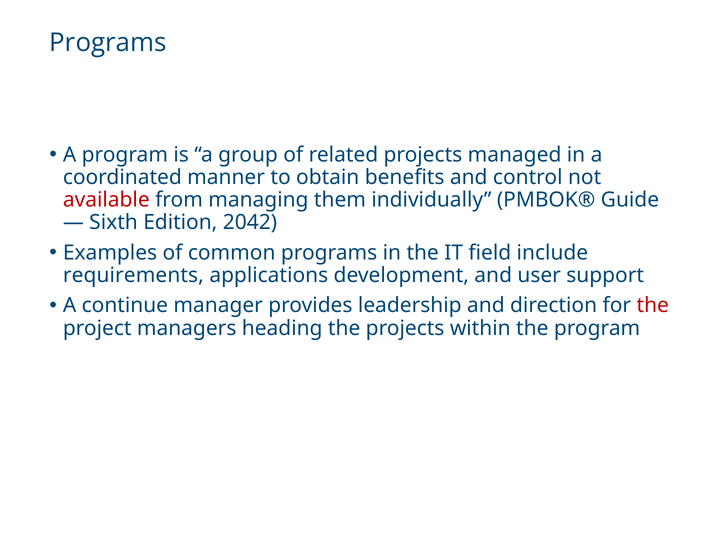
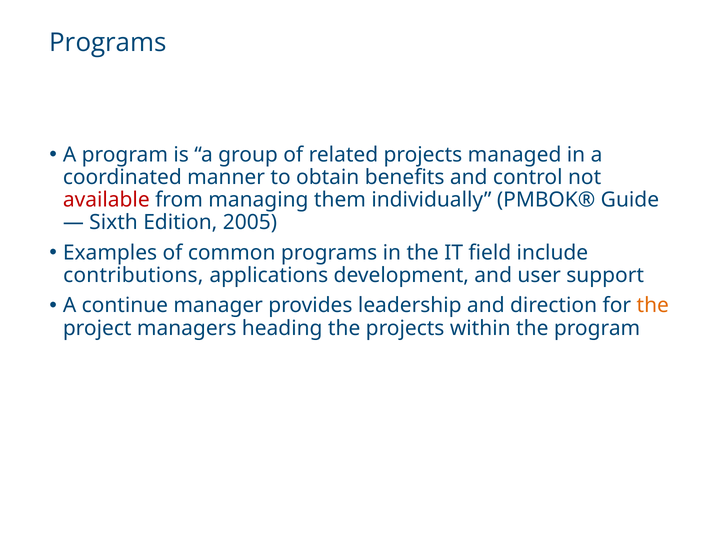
2042: 2042 -> 2005
requirements: requirements -> contributions
the at (653, 306) colour: red -> orange
